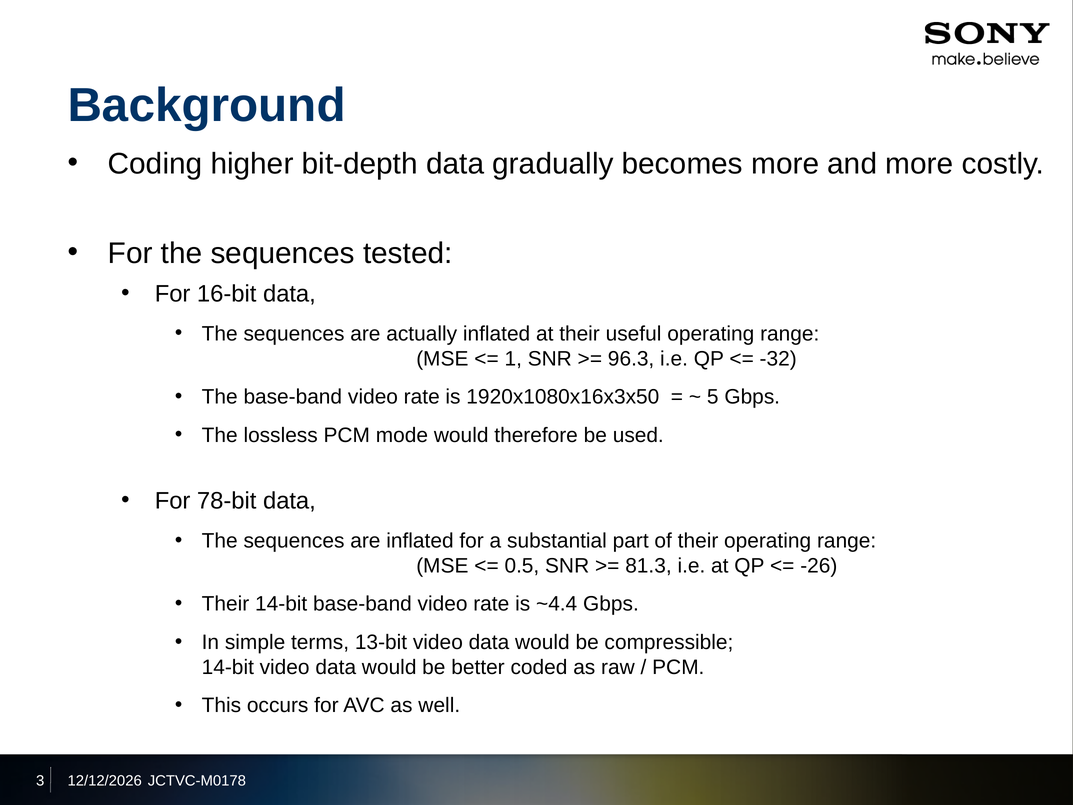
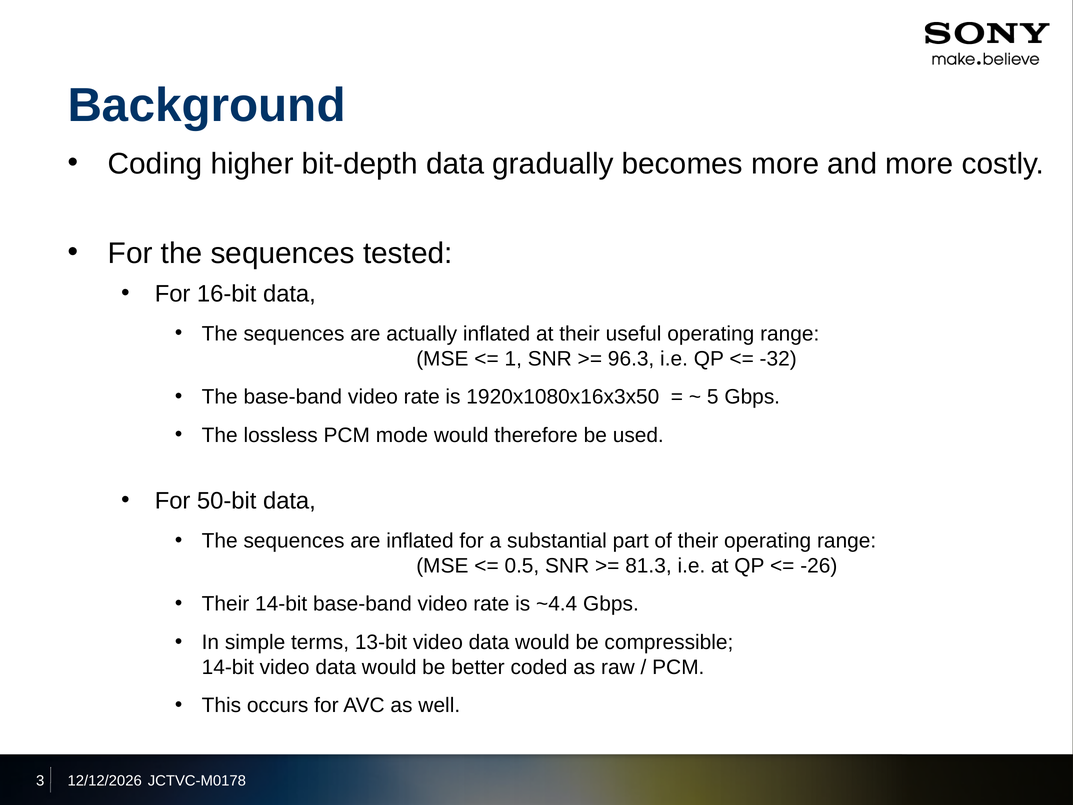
78-bit: 78-bit -> 50-bit
